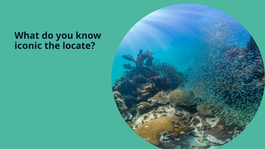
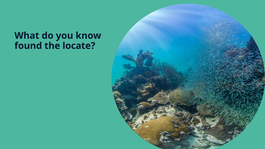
iconic: iconic -> found
